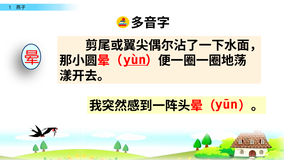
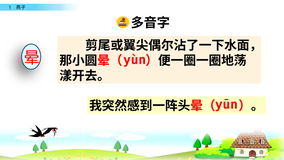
yùn underline: present -> none
